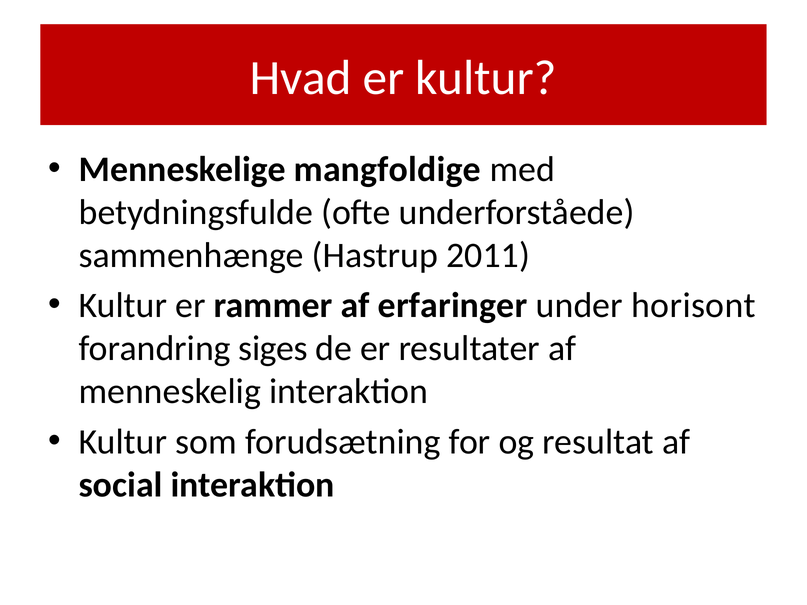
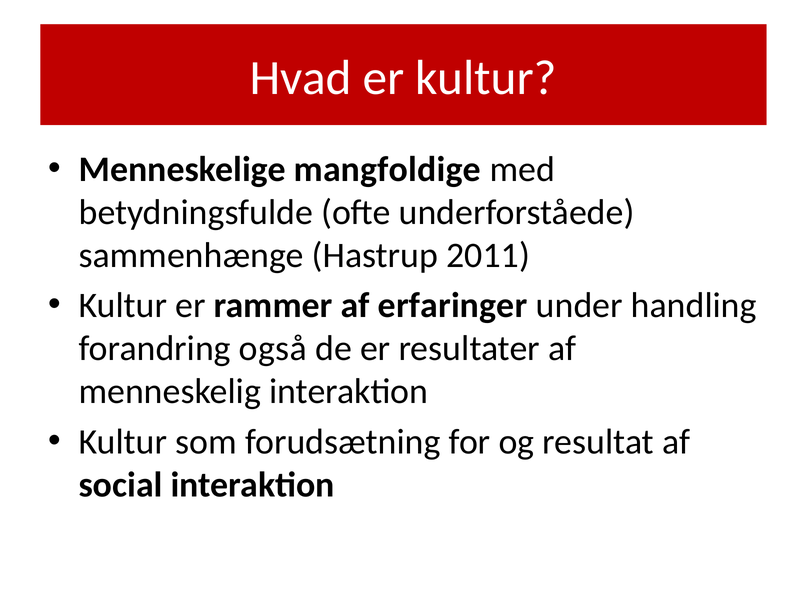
horisont: horisont -> handling
siges: siges -> også
